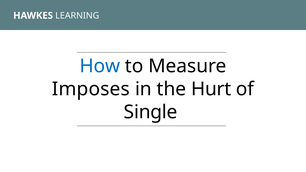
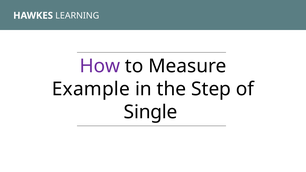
How colour: blue -> purple
Imposes: Imposes -> Example
Hurt: Hurt -> Step
